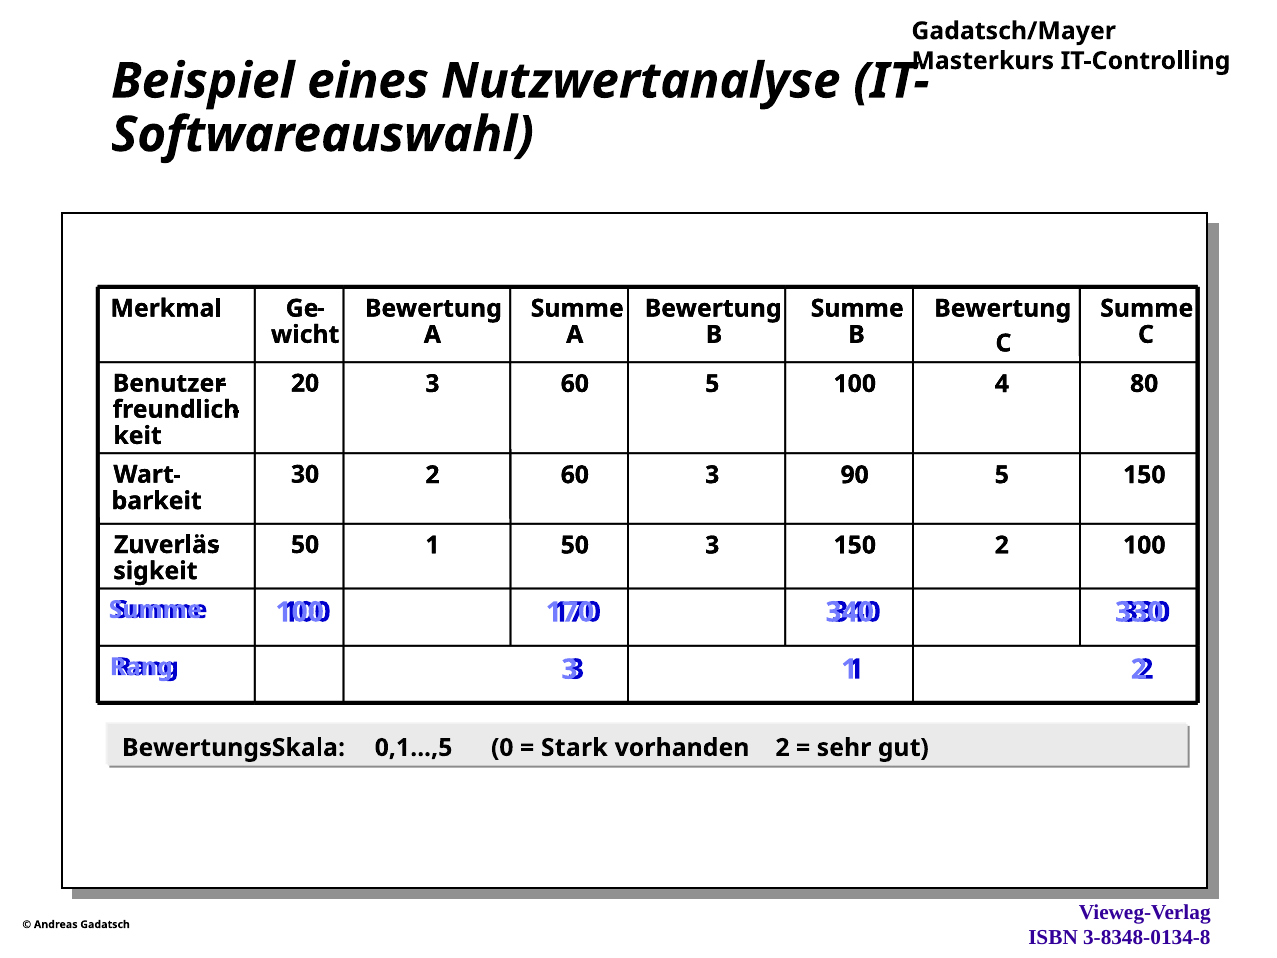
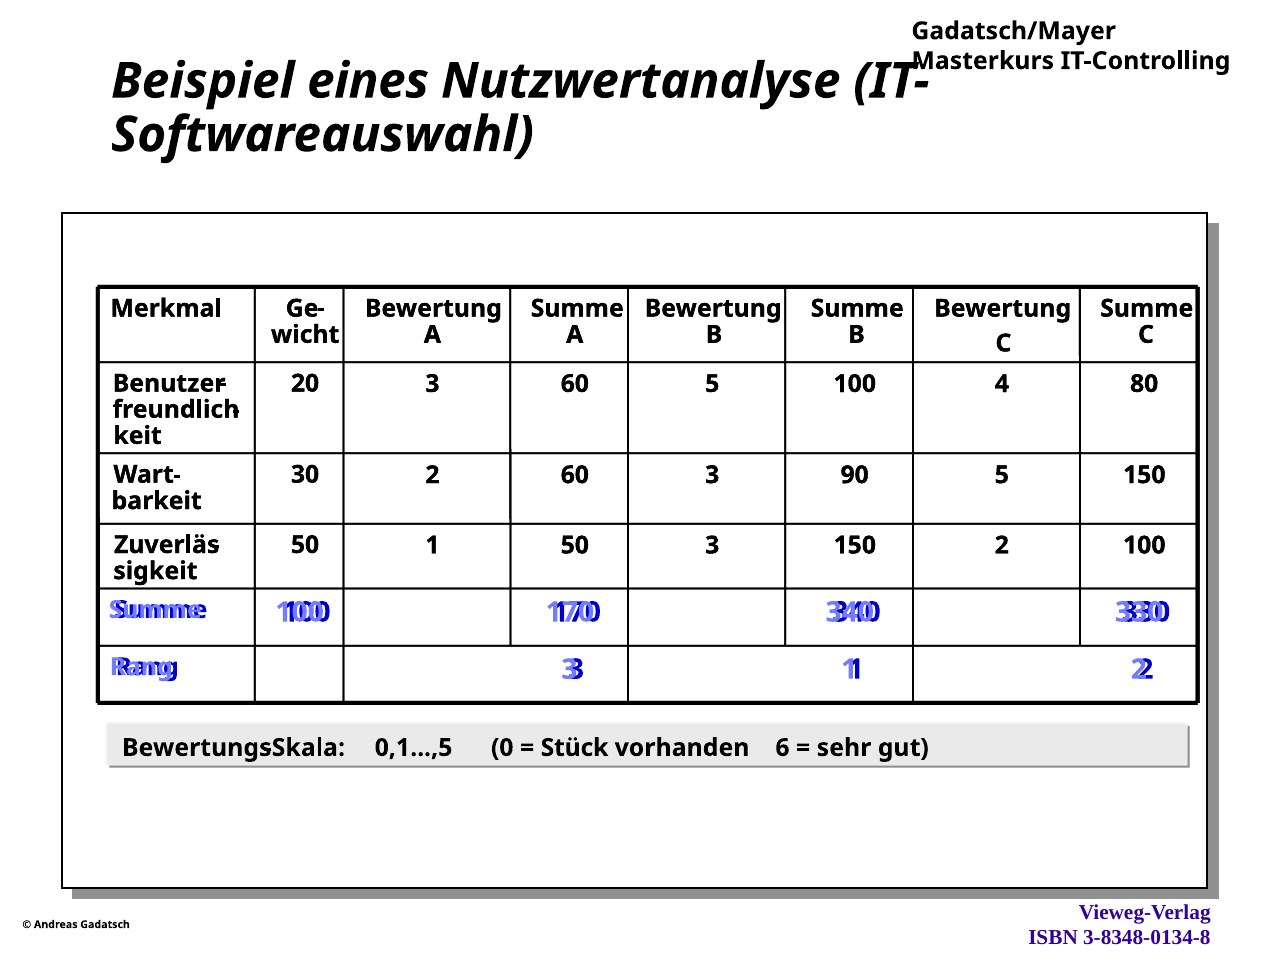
Stark: Stark -> Stück
vorhanden 2: 2 -> 6
